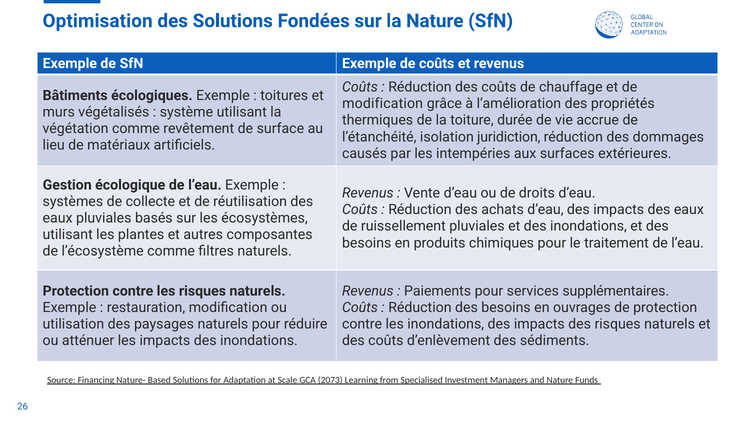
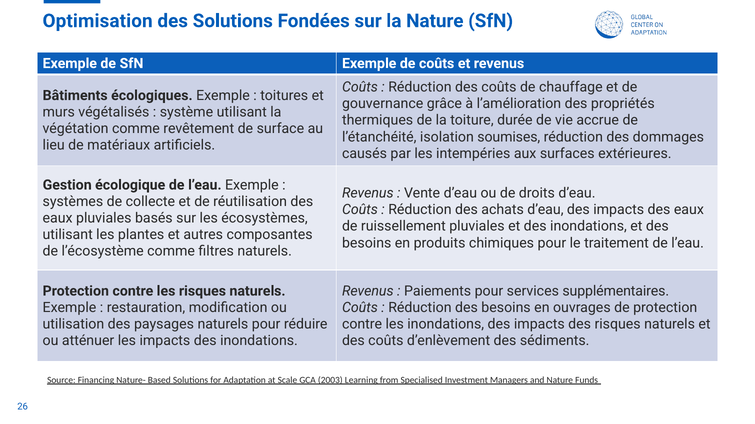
modification at (383, 104): modification -> gouvernance
juridiction: juridiction -> soumises
2073: 2073 -> 2003
